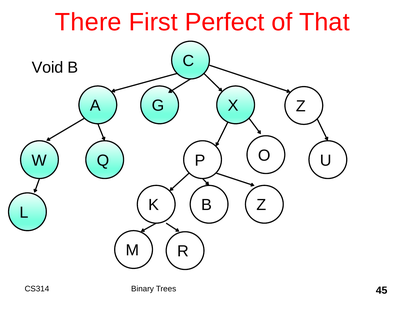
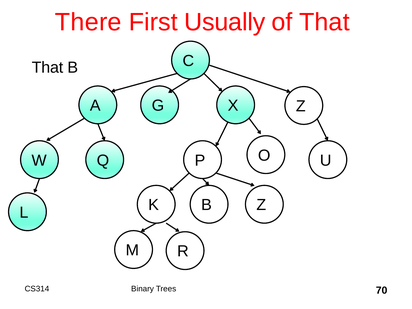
Perfect: Perfect -> Usually
Void at (47, 68): Void -> That
45: 45 -> 70
